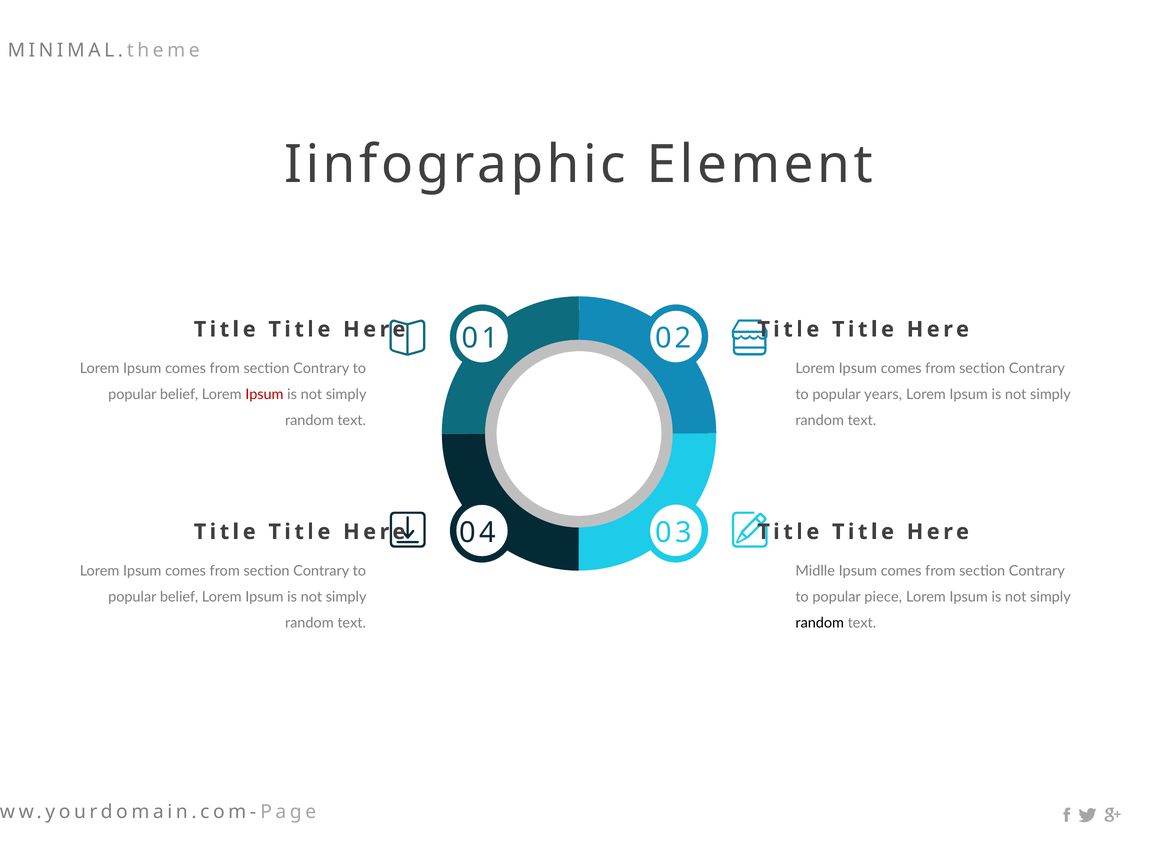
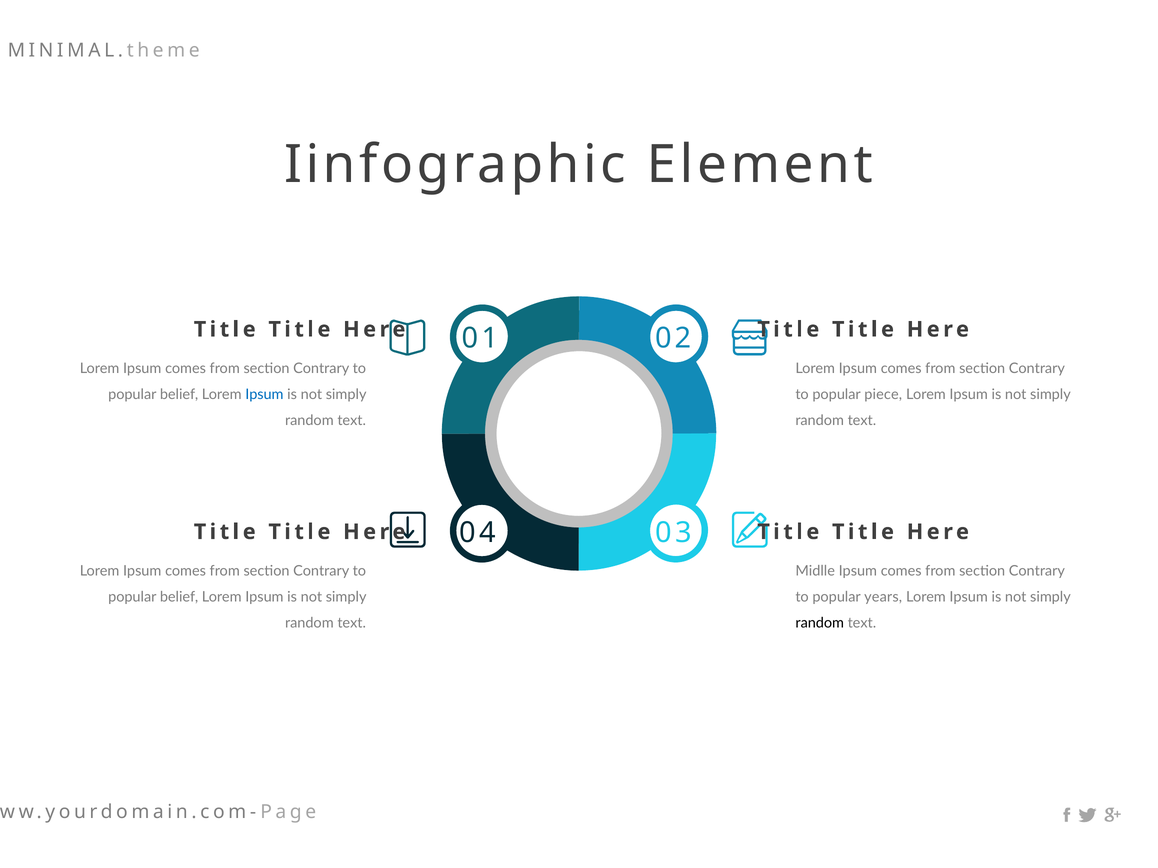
Ipsum at (264, 395) colour: red -> blue
years: years -> piece
piece: piece -> years
